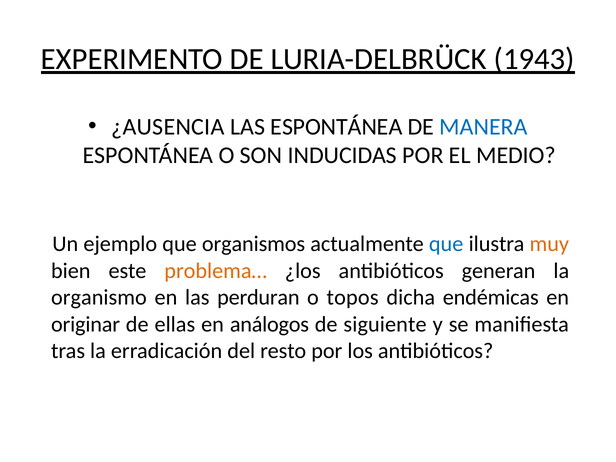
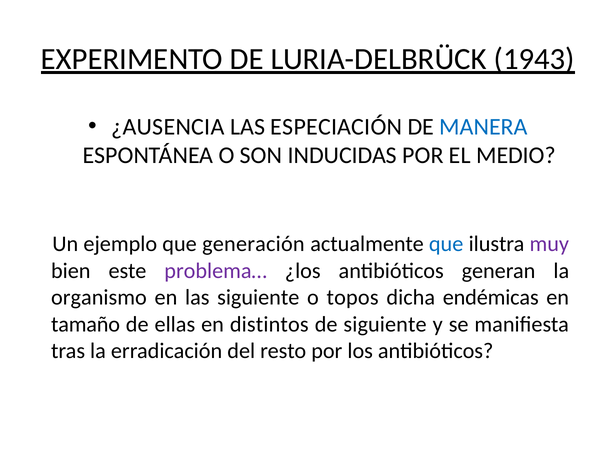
LAS ESPONTÁNEA: ESPONTÁNEA -> ESPECIACIÓN
organismos: organismos -> generación
muy colour: orange -> purple
problema… colour: orange -> purple
las perduran: perduran -> siguiente
originar: originar -> tamaño
análogos: análogos -> distintos
